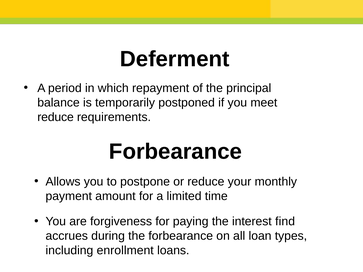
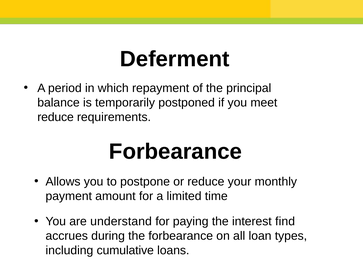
forgiveness: forgiveness -> understand
enrollment: enrollment -> cumulative
